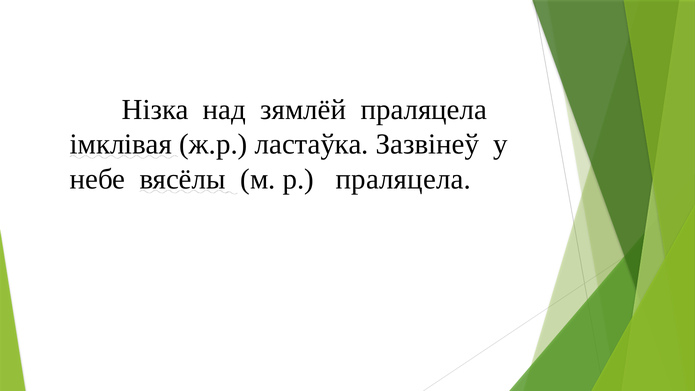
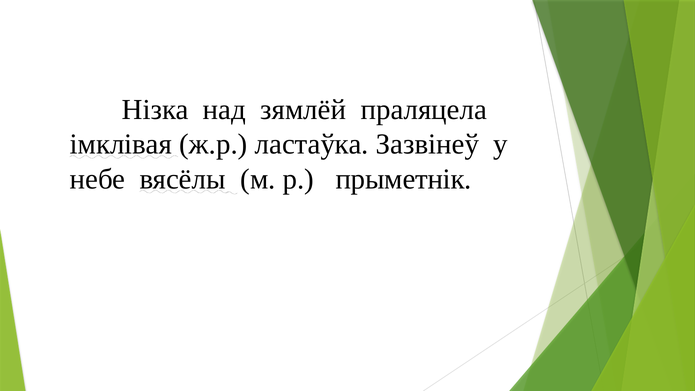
р праляцела: праляцела -> прыметнік
